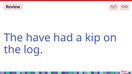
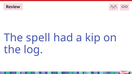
have: have -> spell
